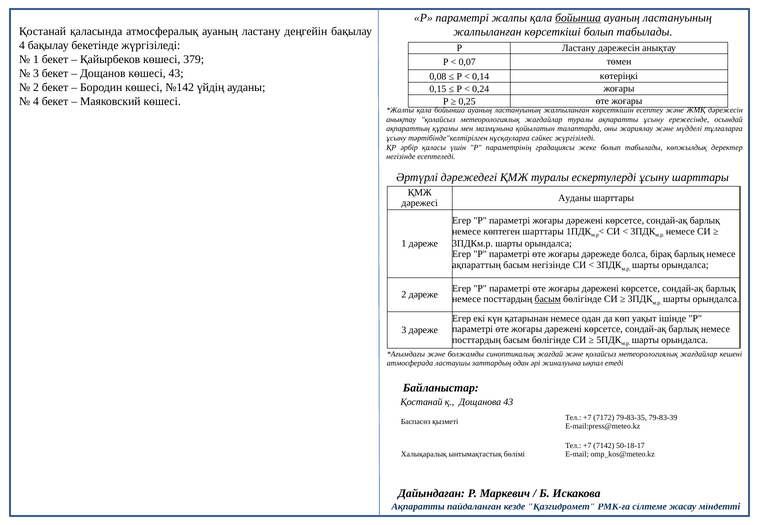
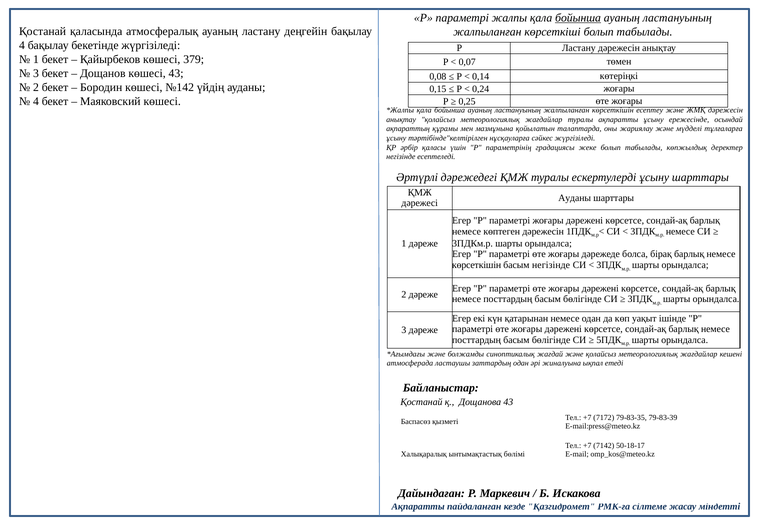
көптеген шарттары: шарттары -> дәрежесін
ақпараттың at (477, 265): ақпараттың -> көрсеткішін
басым at (548, 299) underline: present -> none
